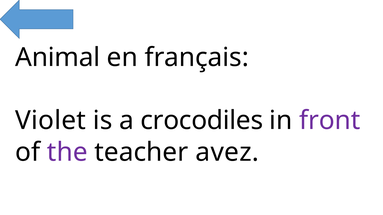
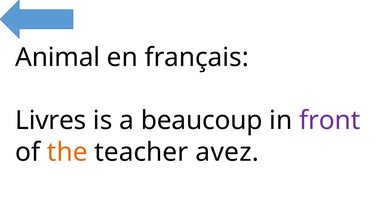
Violet: Violet -> Livres
crocodiles: crocodiles -> beaucoup
the colour: purple -> orange
